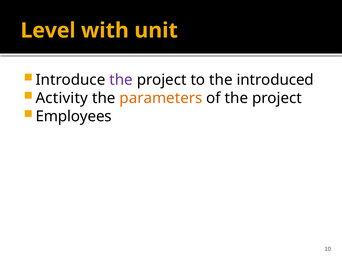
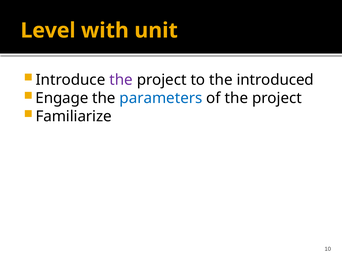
Activity: Activity -> Engage
parameters colour: orange -> blue
Employees: Employees -> Familiarize
